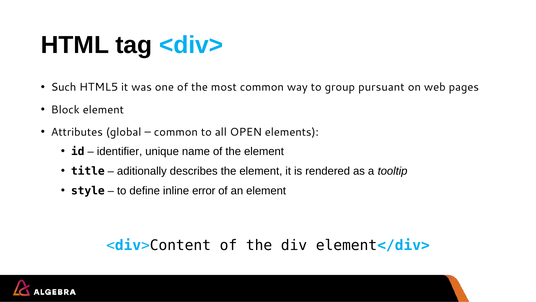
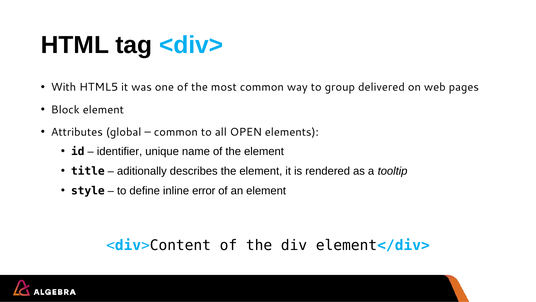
Such: Such -> With
pursuant: pursuant -> delivered
